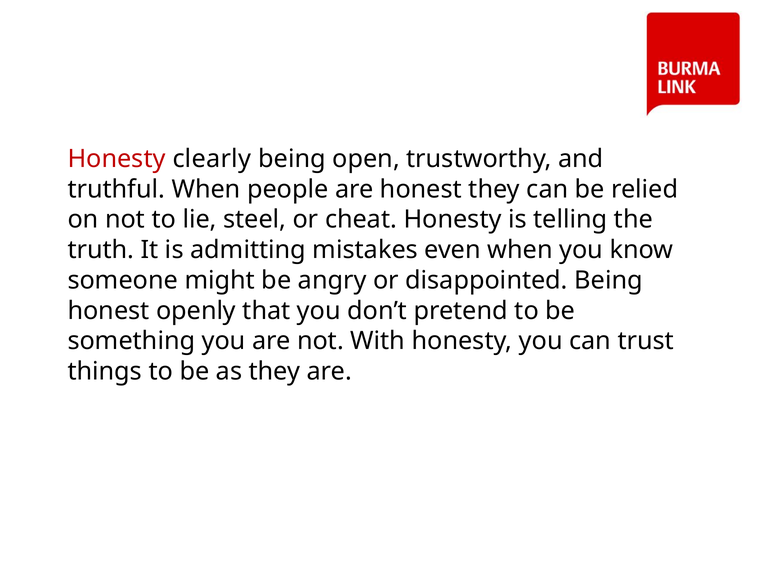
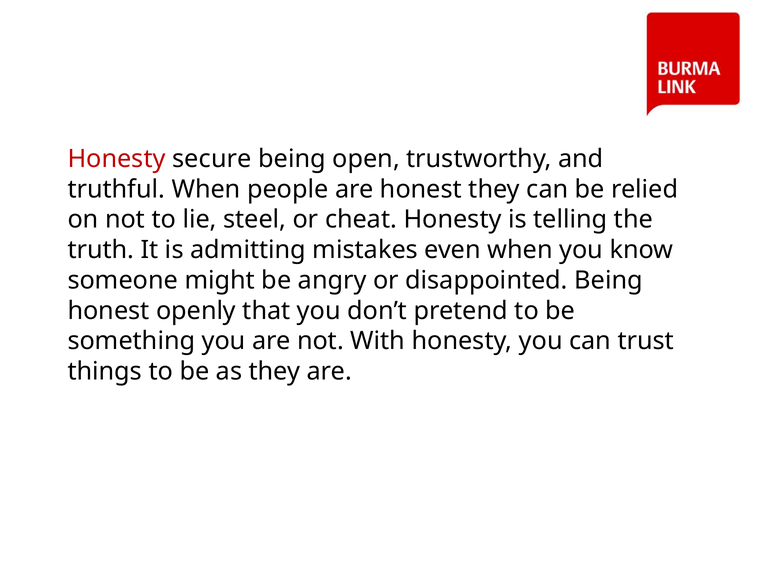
clearly: clearly -> secure
